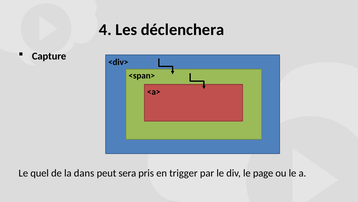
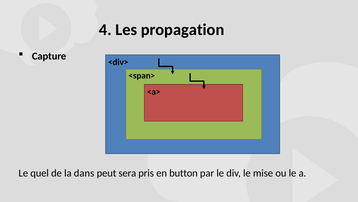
déclenchera: déclenchera -> propagation
trigger: trigger -> button
page: page -> mise
